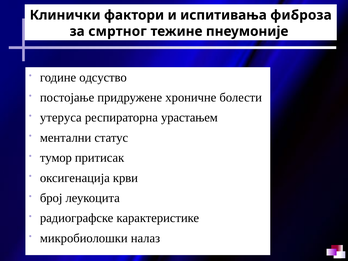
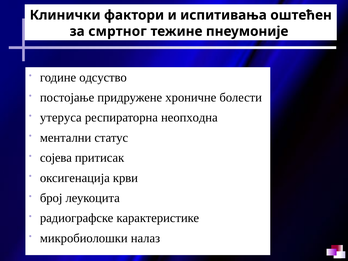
фиброза: фиброза -> оштећен
урастањем: урастањем -> неопходна
тумор: тумор -> сојева
